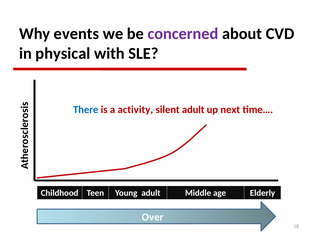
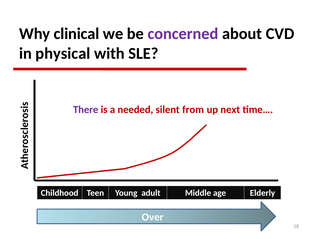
events: events -> clinical
There colour: blue -> purple
activity: activity -> needed
silent adult: adult -> from
